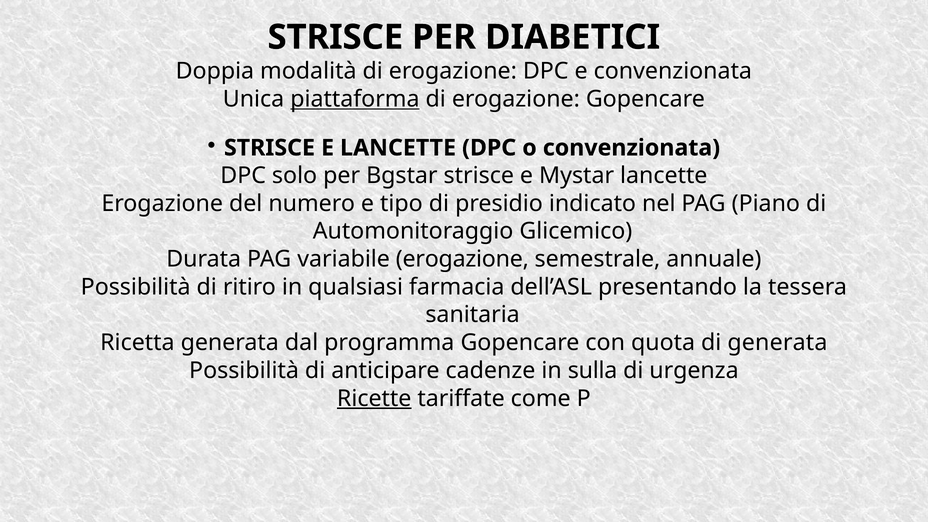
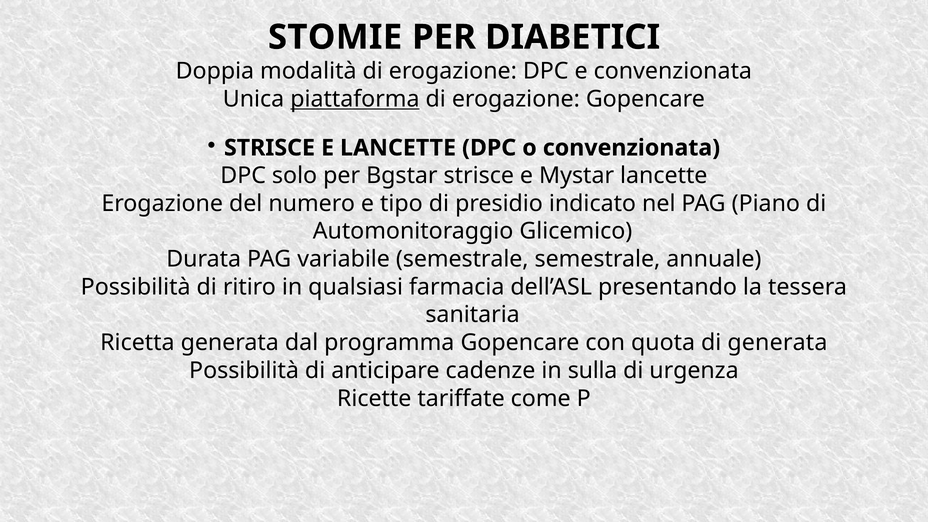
STRISCE at (335, 37): STRISCE -> STOMIE
variabile erogazione: erogazione -> semestrale
Ricette underline: present -> none
